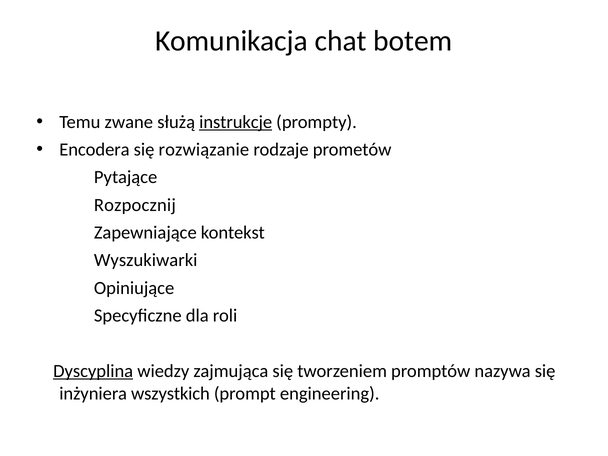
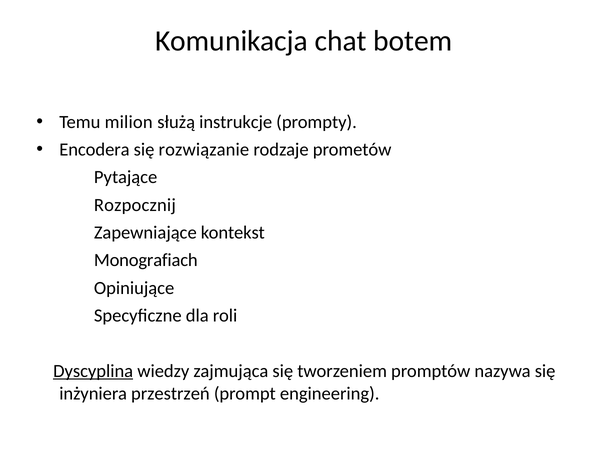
zwane: zwane -> milion
instrukcje underline: present -> none
Wyszukiwarki: Wyszukiwarki -> Monografiach
wszystkich: wszystkich -> przestrzeń
